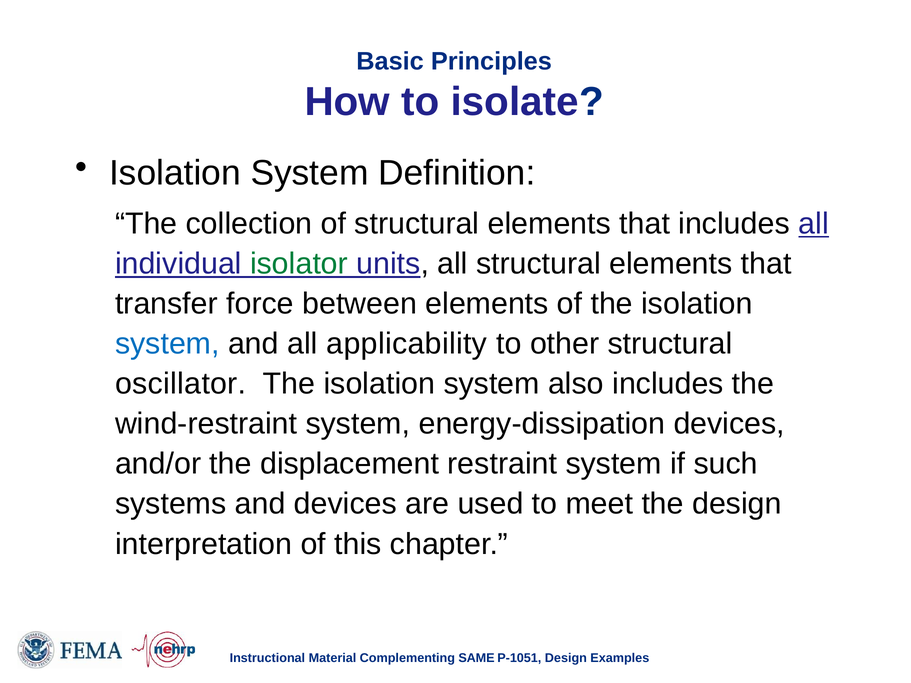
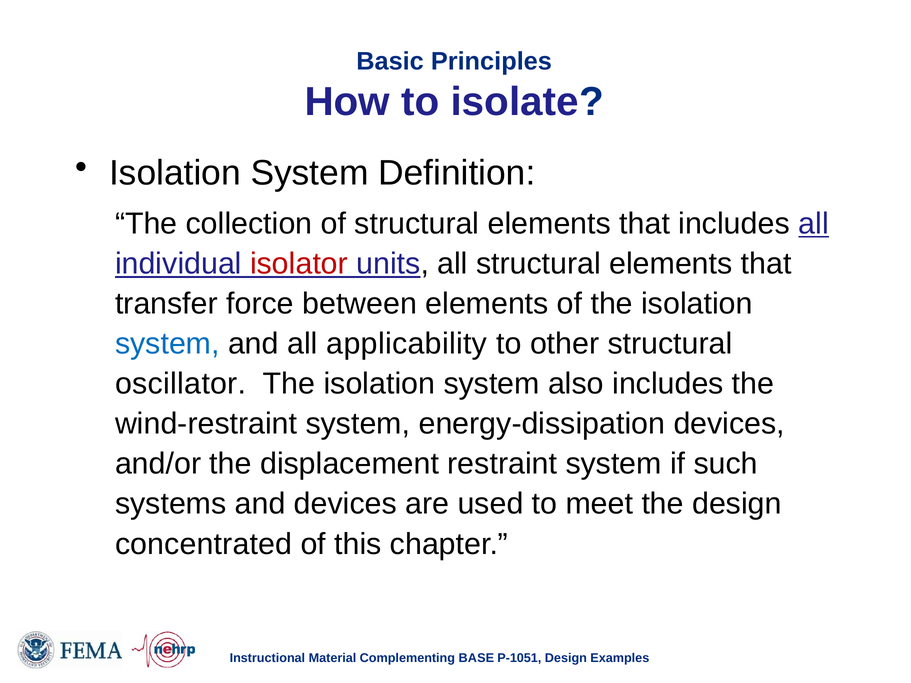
isolator colour: green -> red
interpretation: interpretation -> concentrated
SAME: SAME -> BASE
